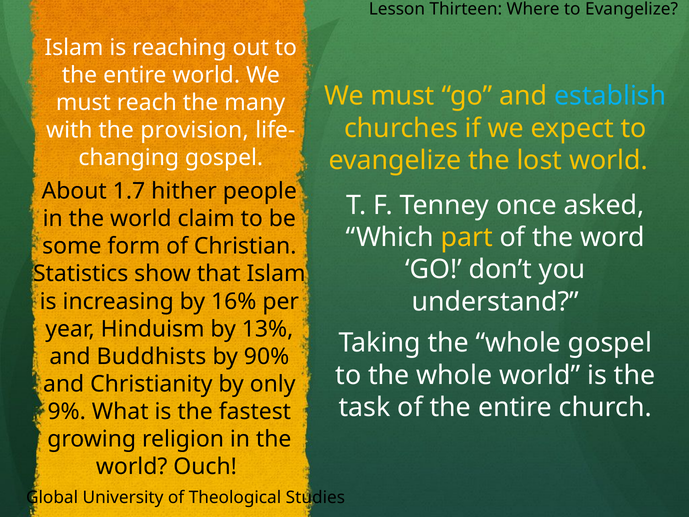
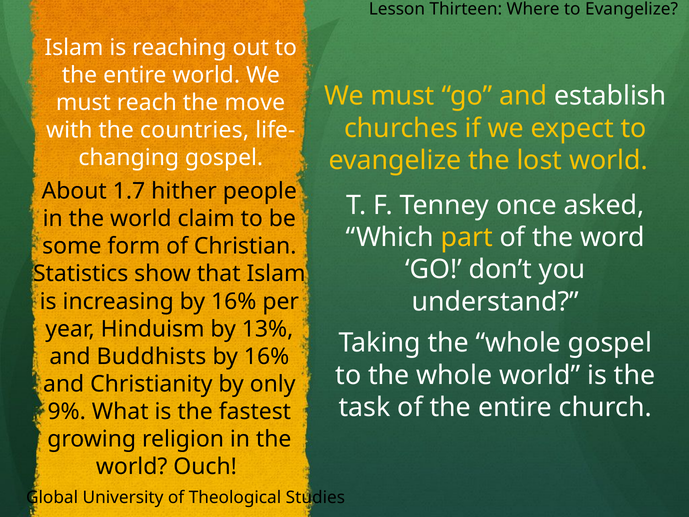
establish colour: light blue -> white
many: many -> move
provision: provision -> countries
90% at (267, 356): 90% -> 16%
